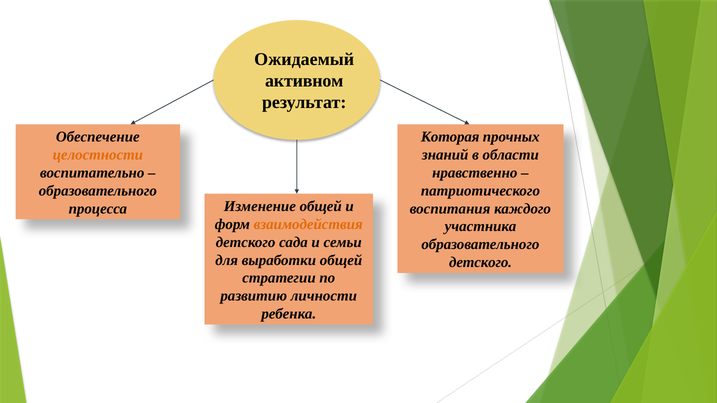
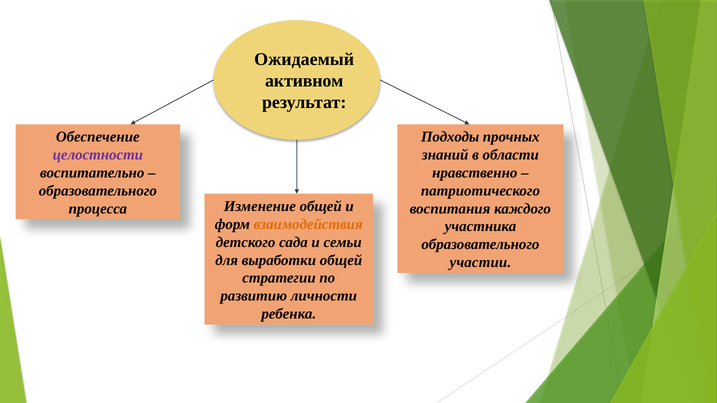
Которая: Которая -> Подходы
целостности colour: orange -> purple
детского at (481, 263): детского -> участии
